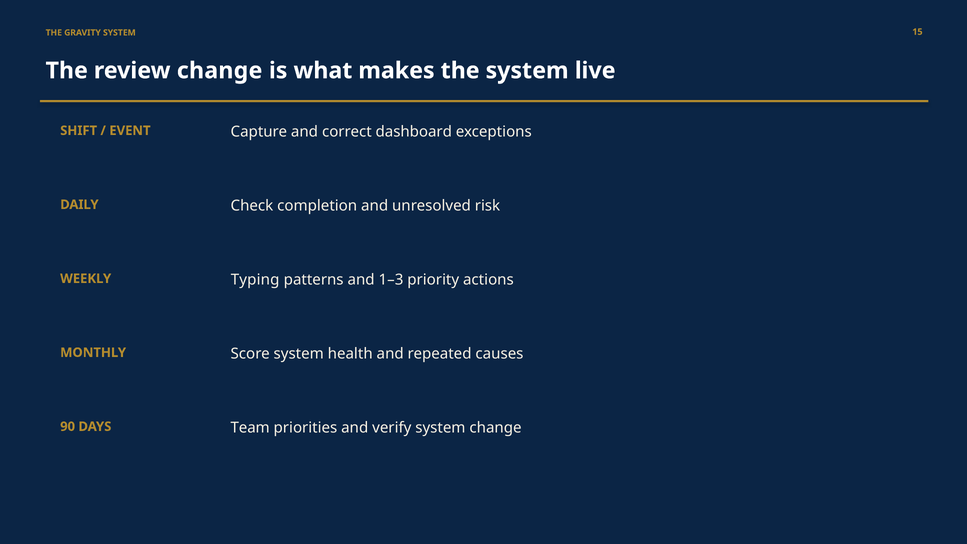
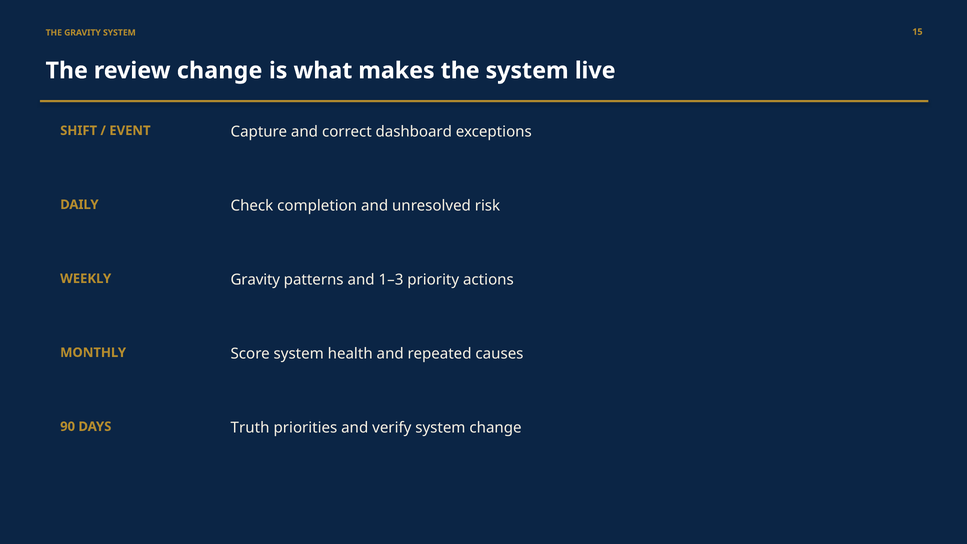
WEEKLY Typing: Typing -> Gravity
Team: Team -> Truth
